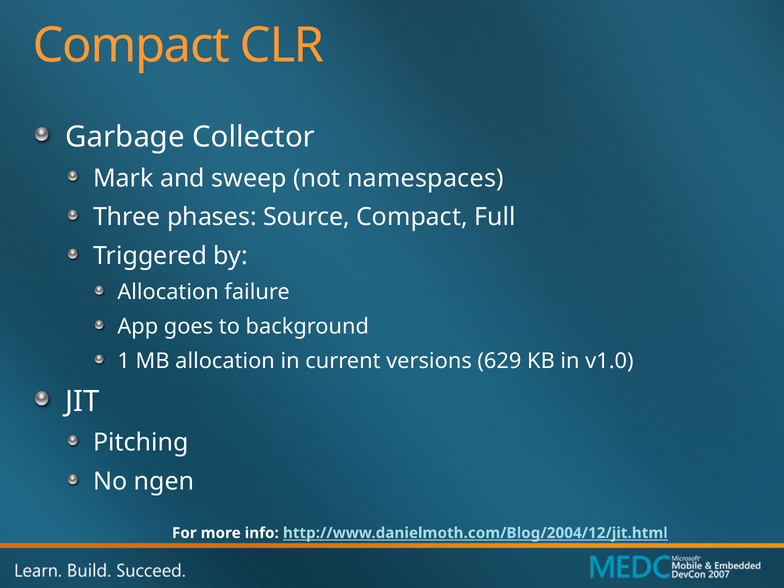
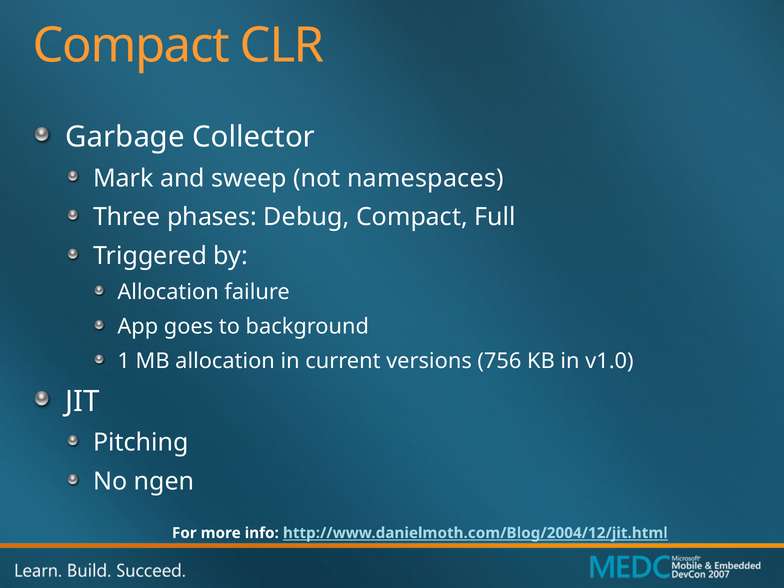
Source: Source -> Debug
629: 629 -> 756
